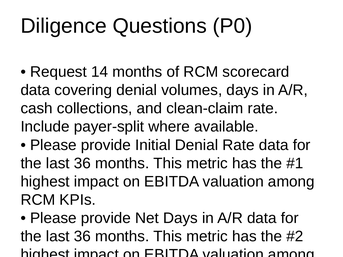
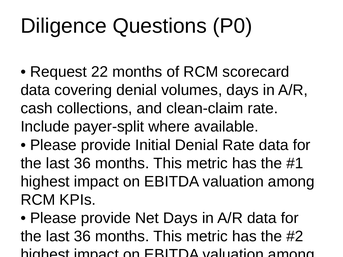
14: 14 -> 22
